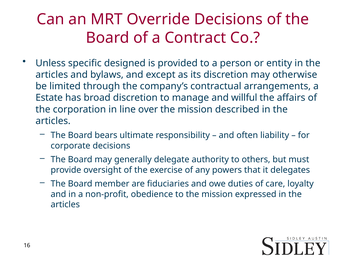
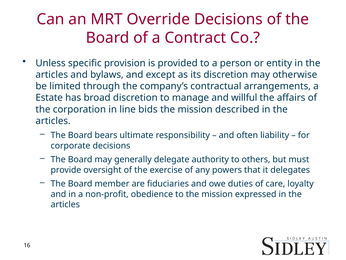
designed: designed -> provision
over: over -> bids
